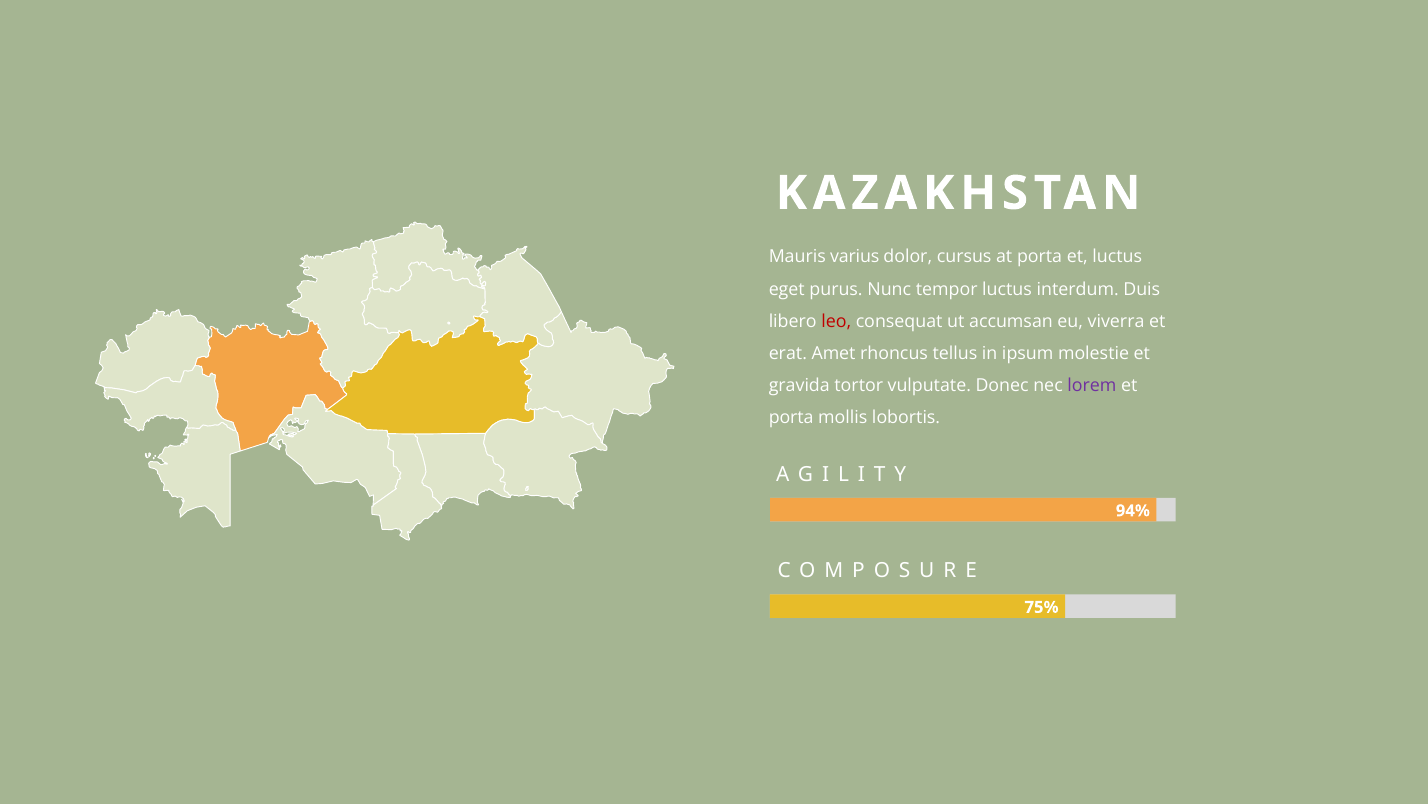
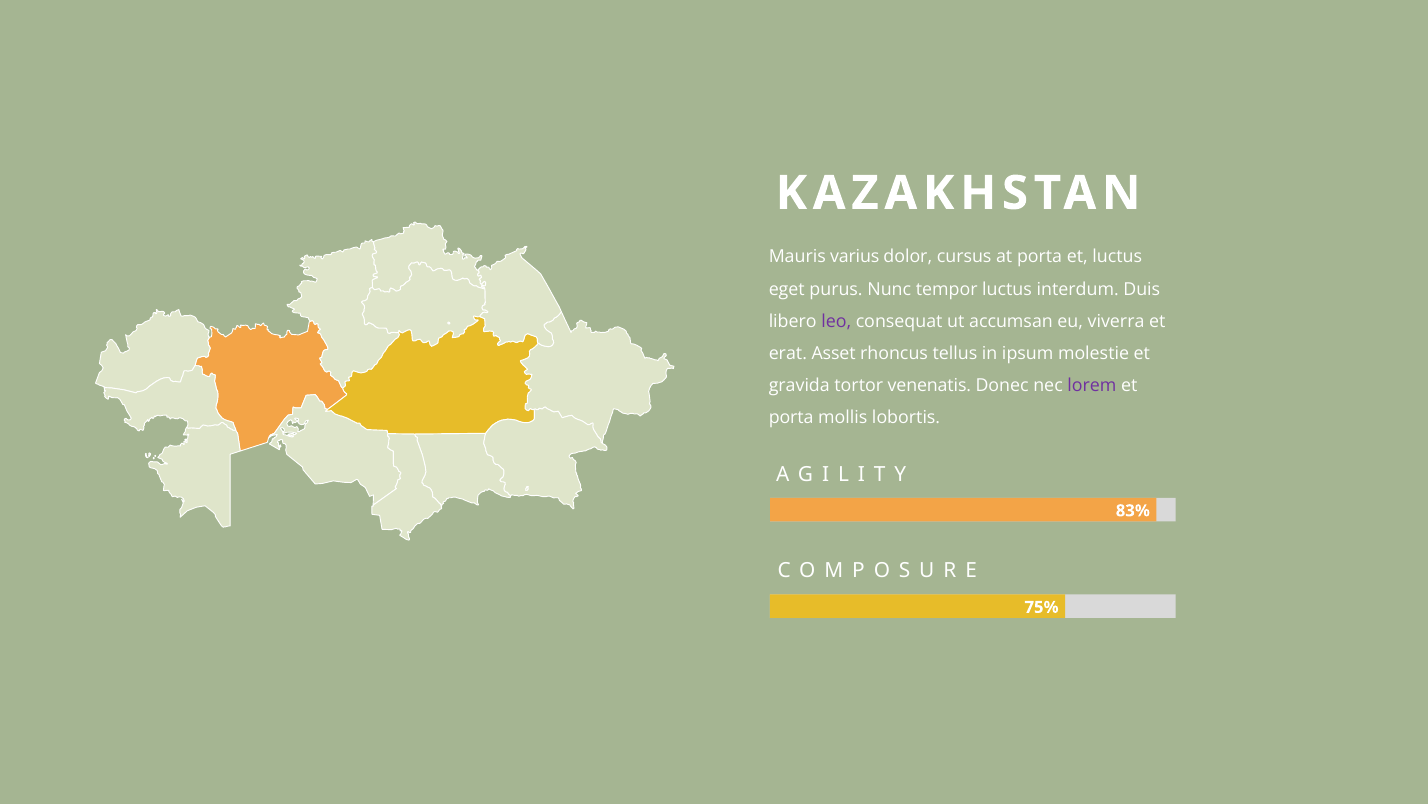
leo colour: red -> purple
Amet: Amet -> Asset
vulputate: vulputate -> venenatis
94%: 94% -> 83%
